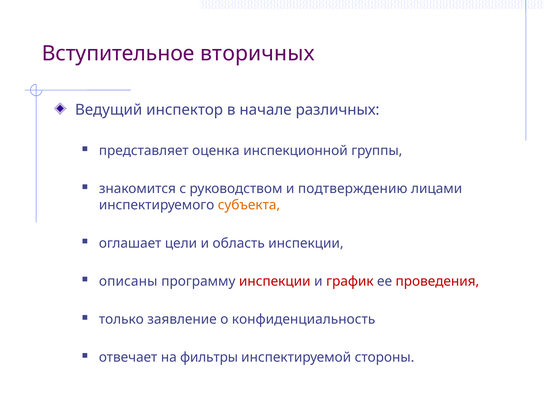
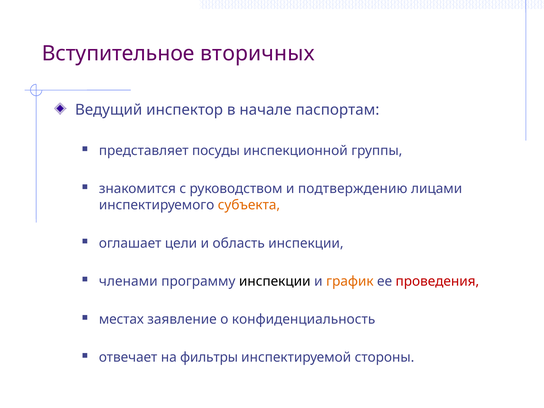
различных: различных -> паспортам
оценка: оценка -> посуды
описаны: описаны -> членами
инспекции at (275, 281) colour: red -> black
график colour: red -> orange
только: только -> местах
